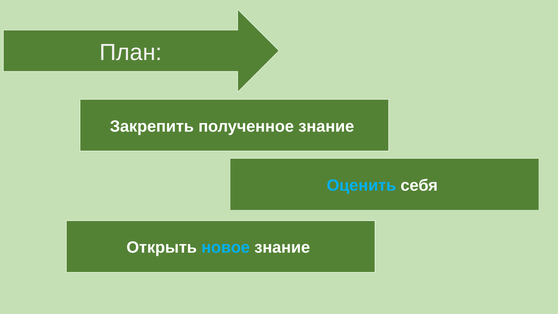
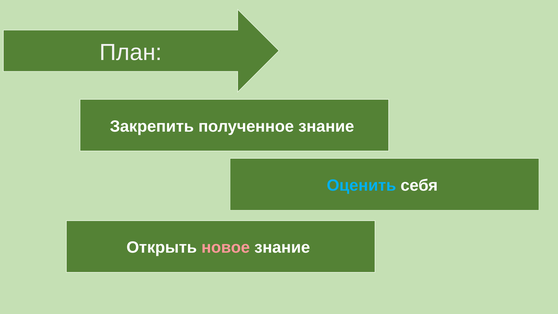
новое colour: light blue -> pink
